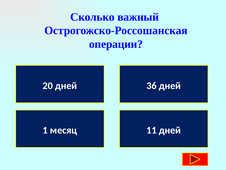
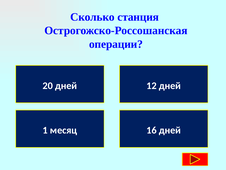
важный: важный -> станция
36: 36 -> 12
11: 11 -> 16
